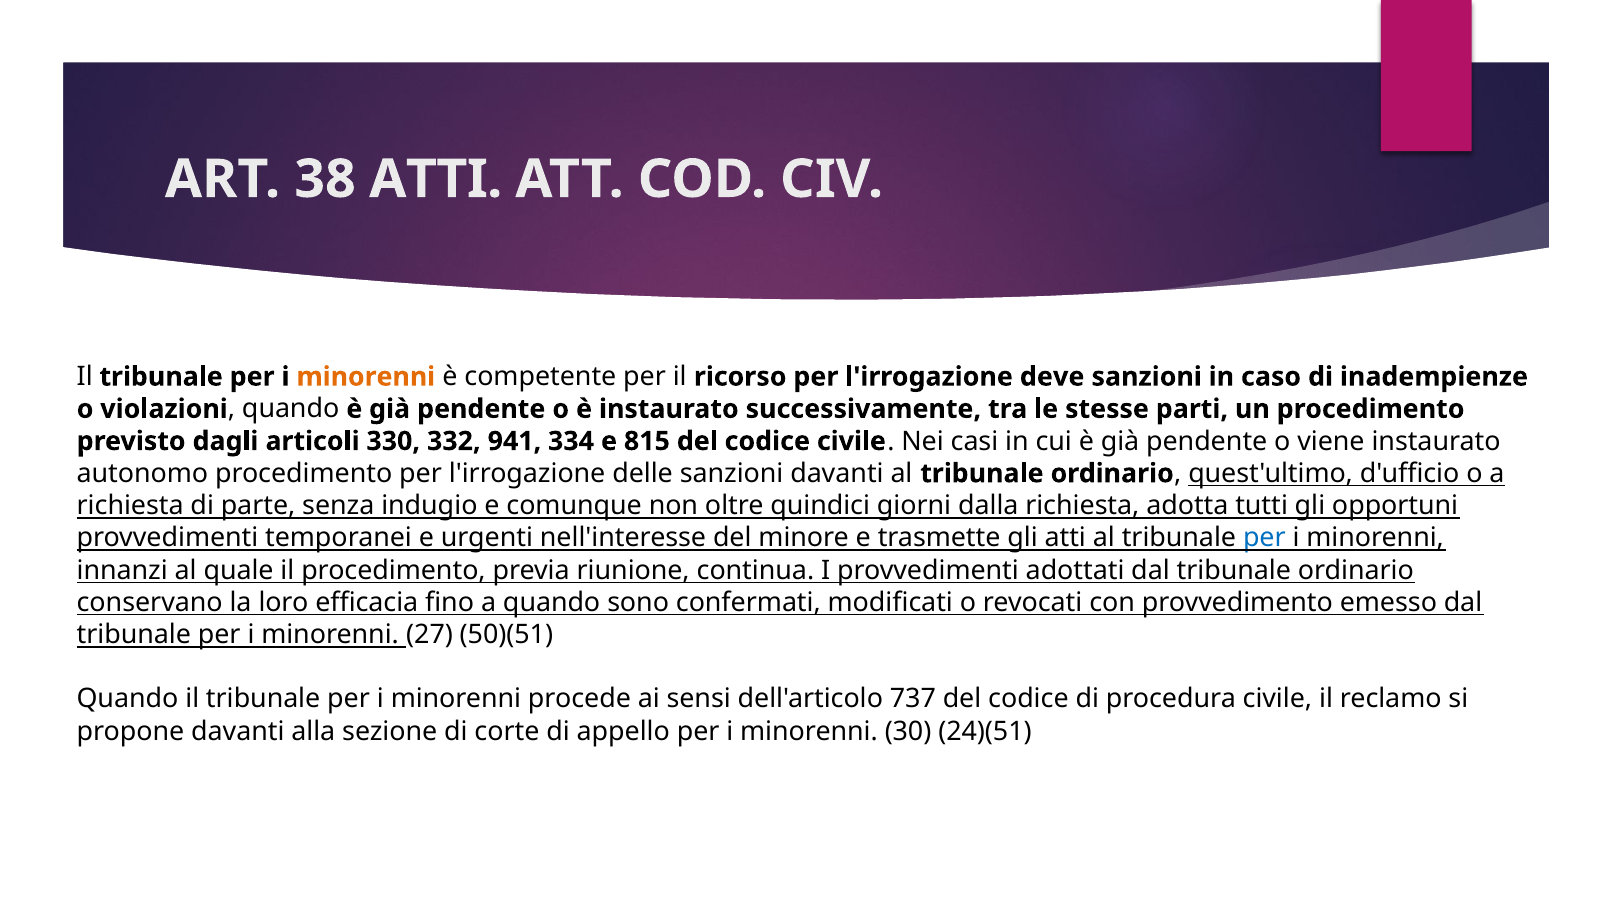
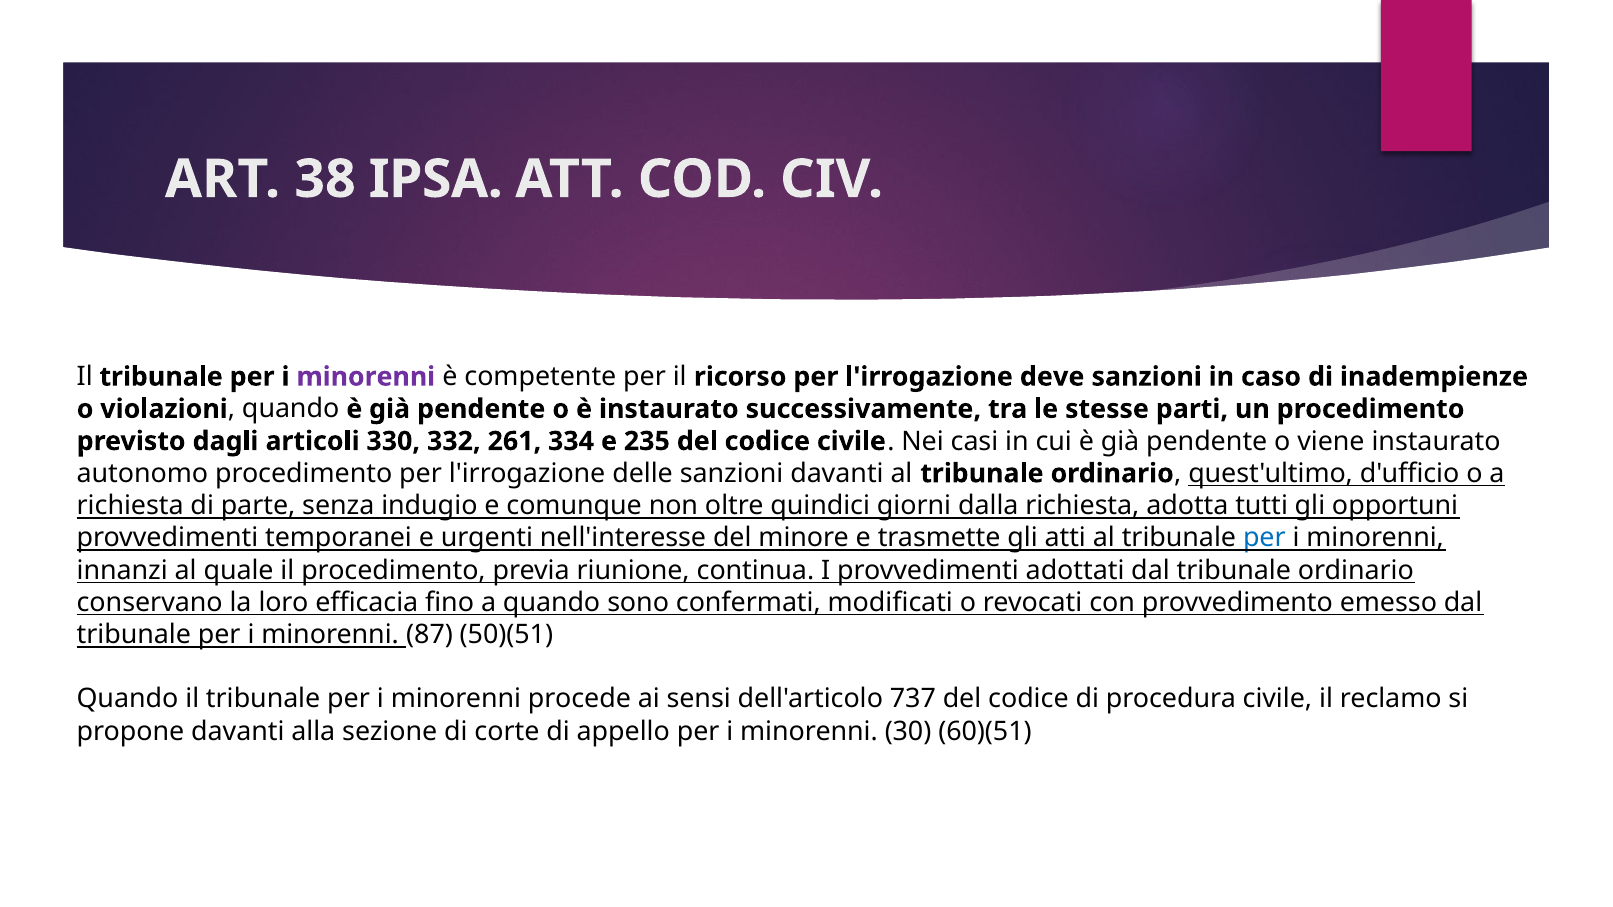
38 ATTI: ATTI -> IPSA
minorenni at (366, 377) colour: orange -> purple
941: 941 -> 261
815: 815 -> 235
27: 27 -> 87
24)(51: 24)(51 -> 60)(51
